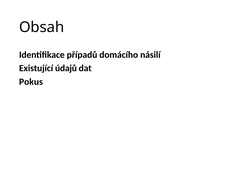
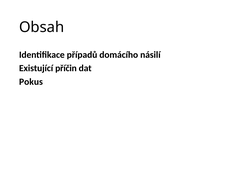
údajů: údajů -> příčin
